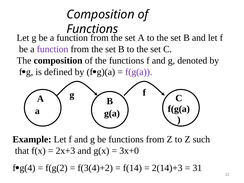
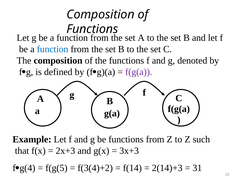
function at (53, 49) colour: purple -> blue
3x+0: 3x+0 -> 3x+3
f(g(2: f(g(2 -> f(g(5
